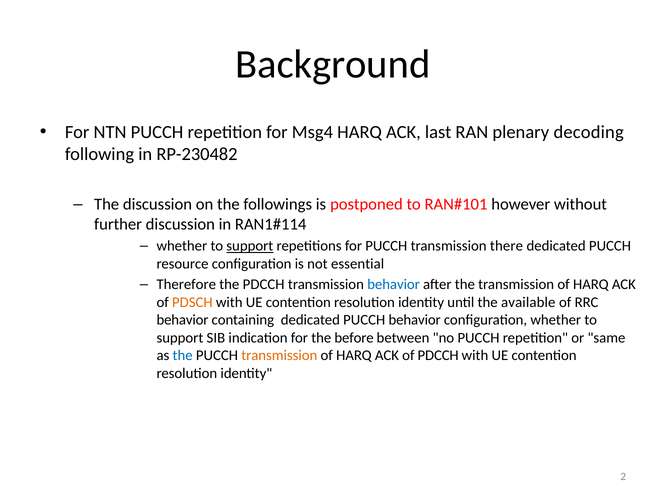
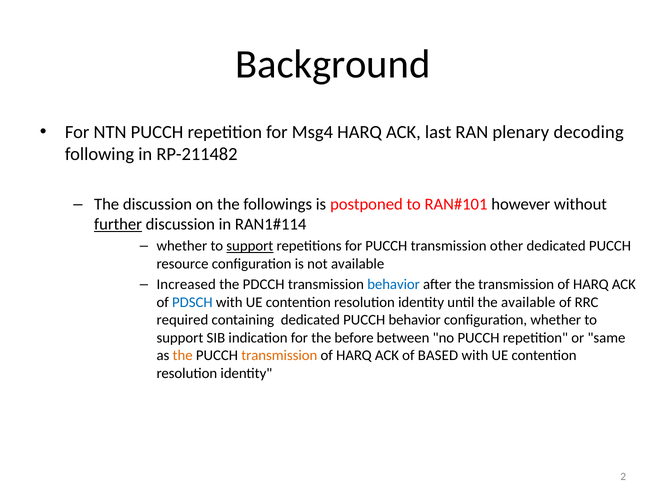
RP-230482: RP-230482 -> RP-211482
further underline: none -> present
there: there -> other
not essential: essential -> available
Therefore: Therefore -> Increased
PDSCH colour: orange -> blue
behavior at (182, 320): behavior -> required
the at (183, 356) colour: blue -> orange
of PDCCH: PDCCH -> BASED
